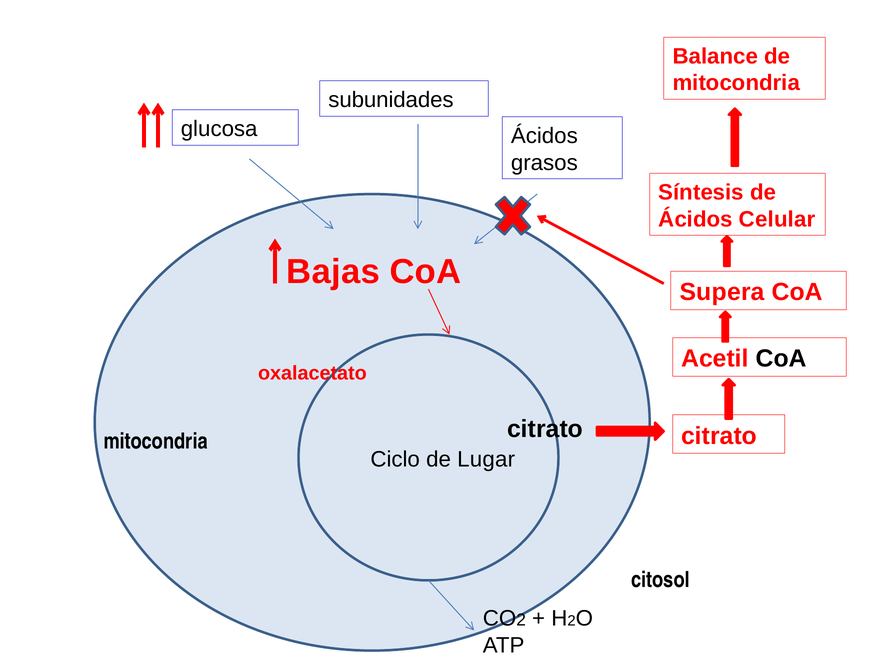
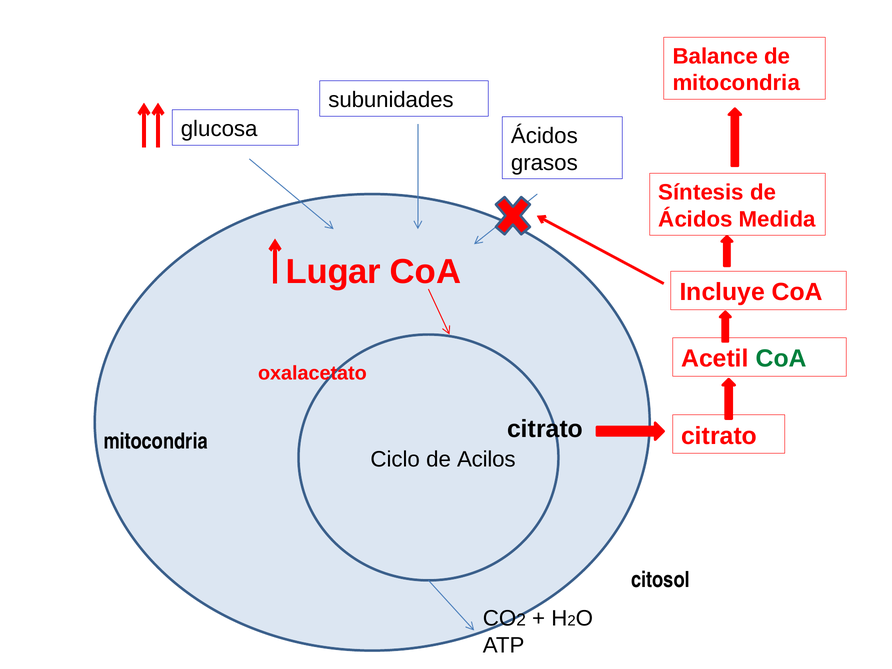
Celular: Celular -> Medida
Bajas: Bajas -> Lugar
Supera: Supera -> Incluye
CoA at (781, 359) colour: black -> green
Lugar: Lugar -> Acilos
